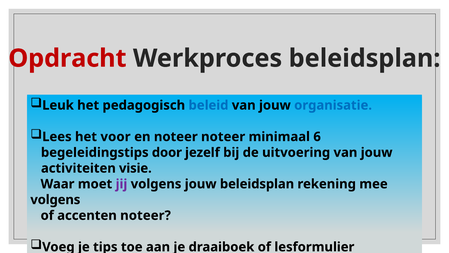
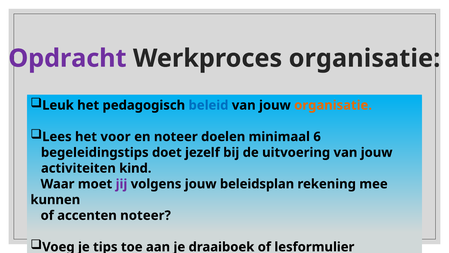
Opdracht colour: red -> purple
Werkproces beleidsplan: beleidsplan -> organisatie
organisatie at (333, 105) colour: blue -> orange
noteer noteer: noteer -> doelen
door: door -> doet
visie: visie -> kind
volgens at (55, 199): volgens -> kunnen
